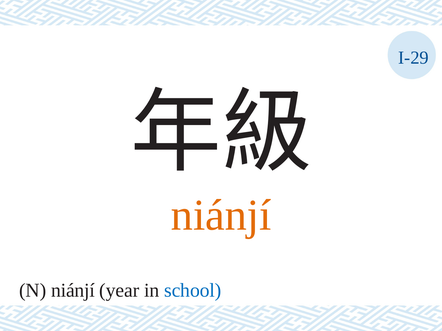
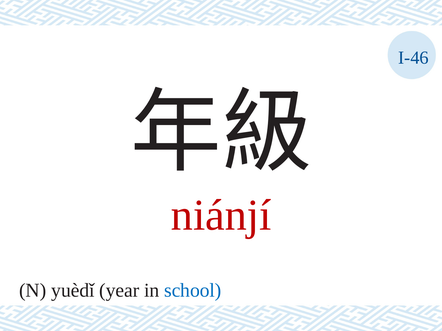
I-29: I-29 -> I-46
niánjí at (221, 216) colour: orange -> red
N niánjí: niánjí -> yuèdǐ
